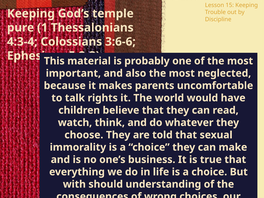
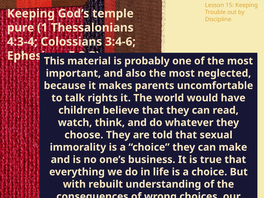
3:6-6: 3:6-6 -> 3:4-6
should: should -> rebuilt
